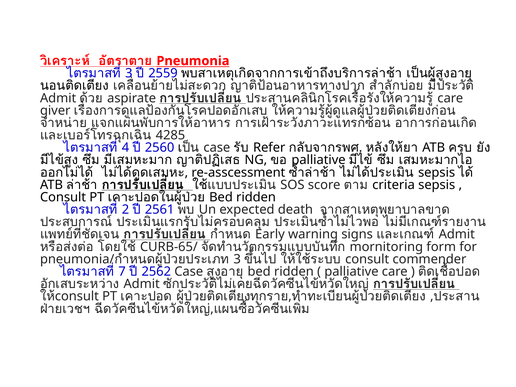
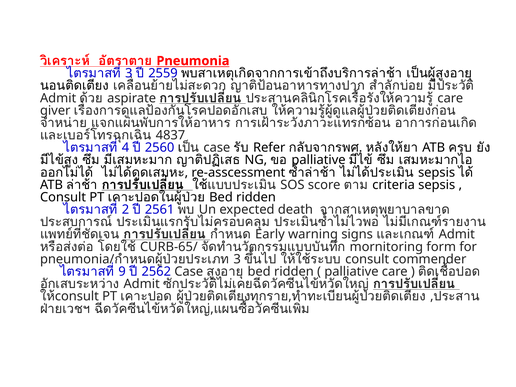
4285: 4285 -> 4837
7: 7 -> 9
